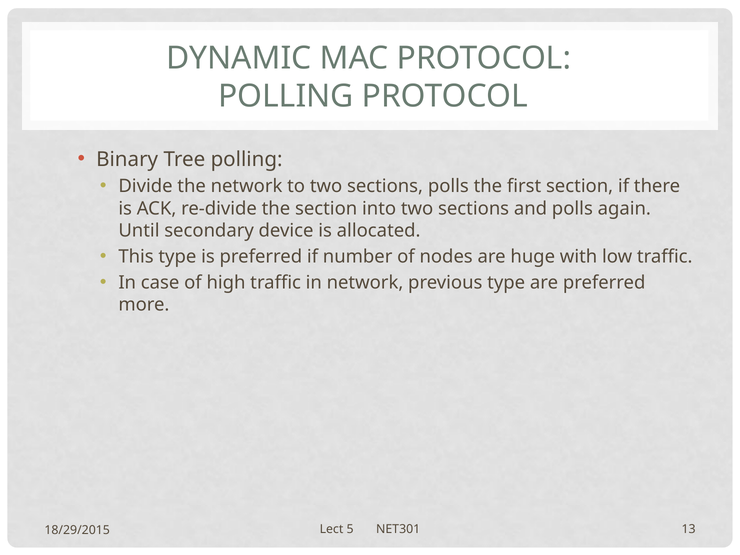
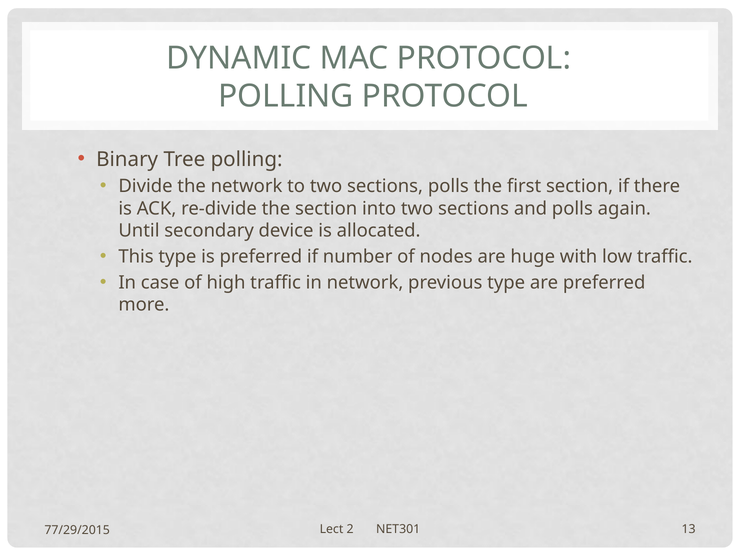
5: 5 -> 2
18/29/2015: 18/29/2015 -> 77/29/2015
